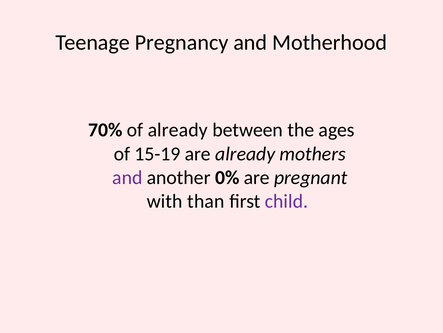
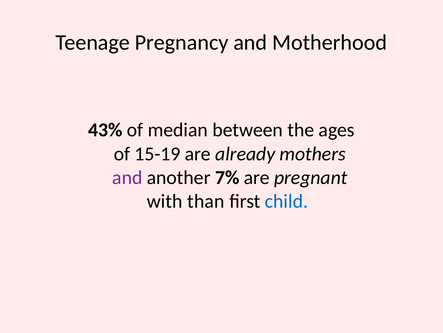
70%: 70% -> 43%
of already: already -> median
0%: 0% -> 7%
child colour: purple -> blue
